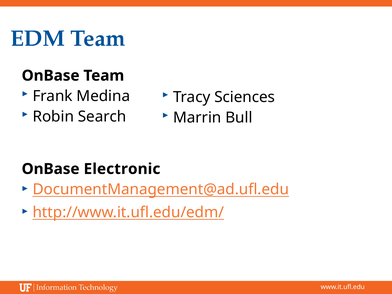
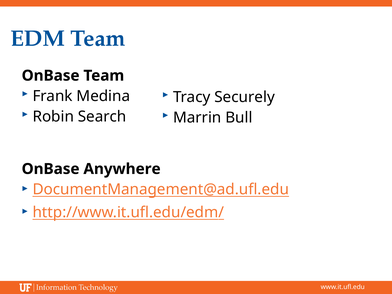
Sciences: Sciences -> Securely
Electronic: Electronic -> Anywhere
